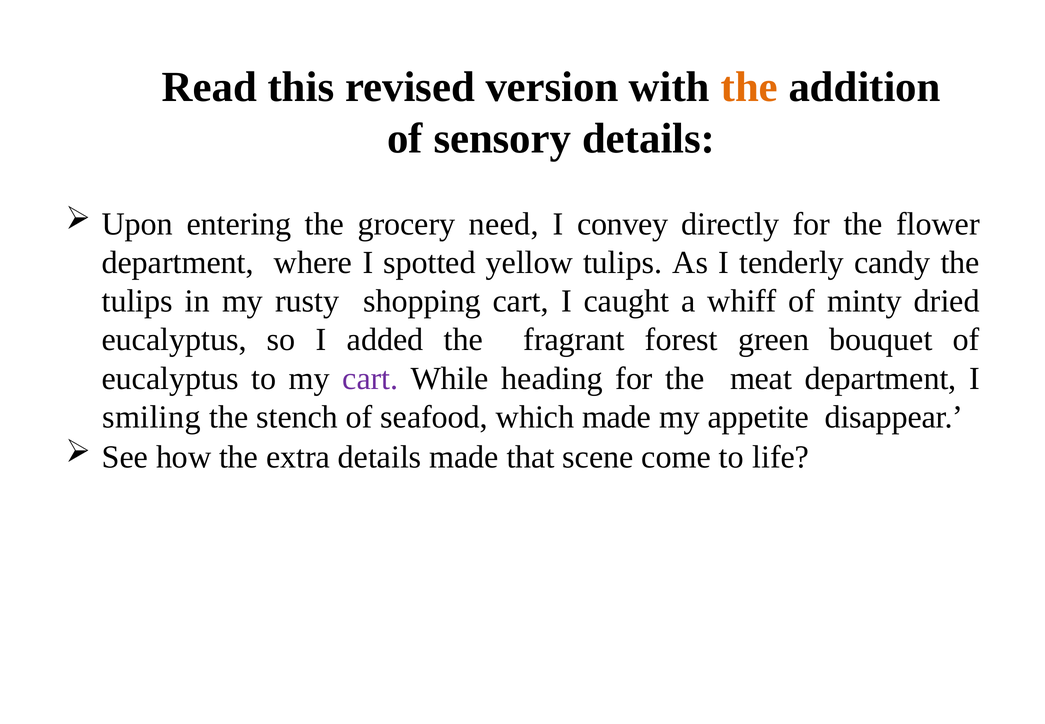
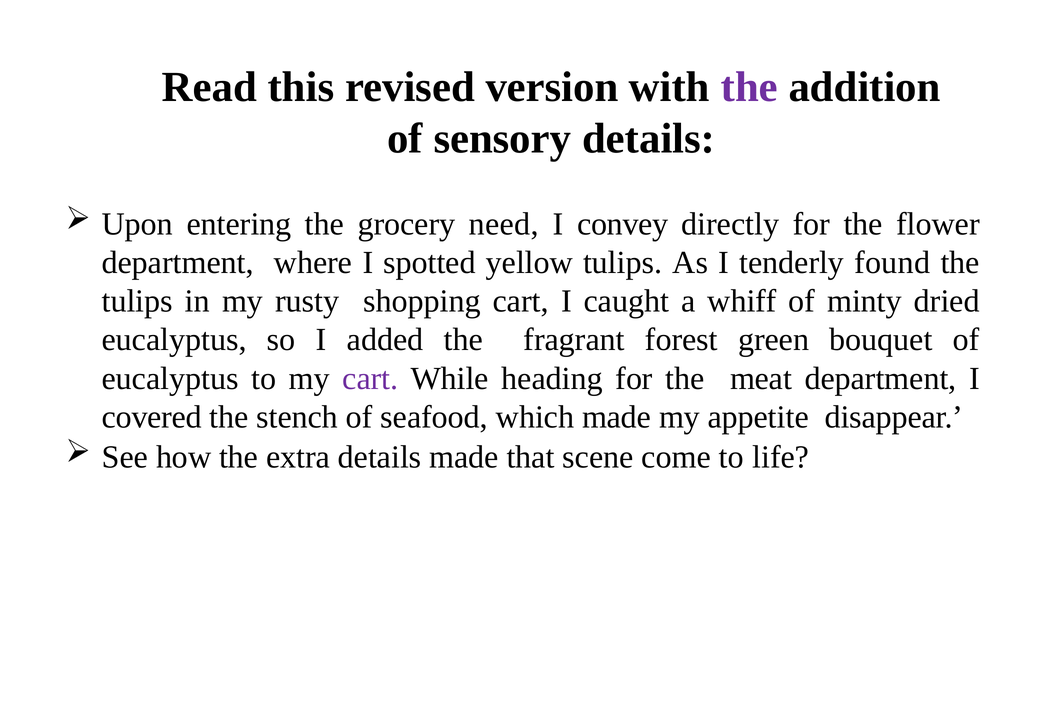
the at (749, 87) colour: orange -> purple
candy: candy -> found
smiling: smiling -> covered
